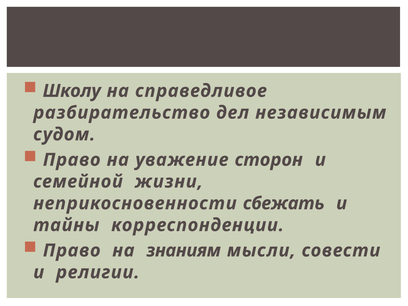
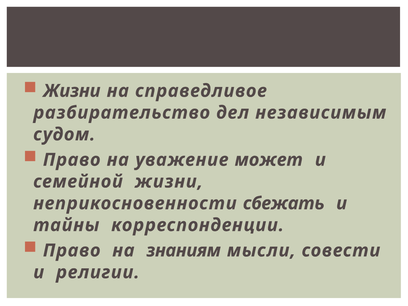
Школу at (72, 91): Школу -> Жизни
сторон: сторон -> может
